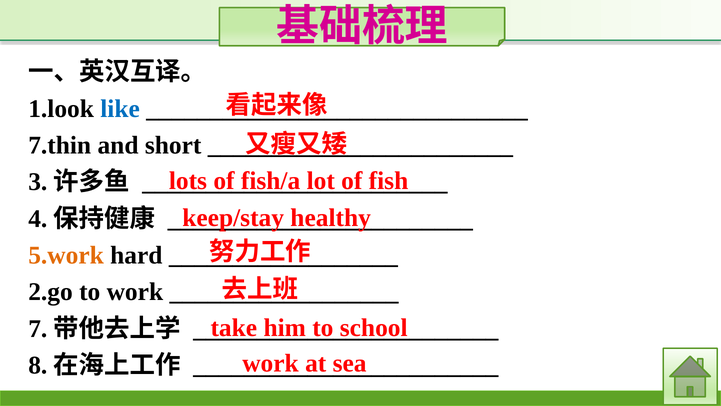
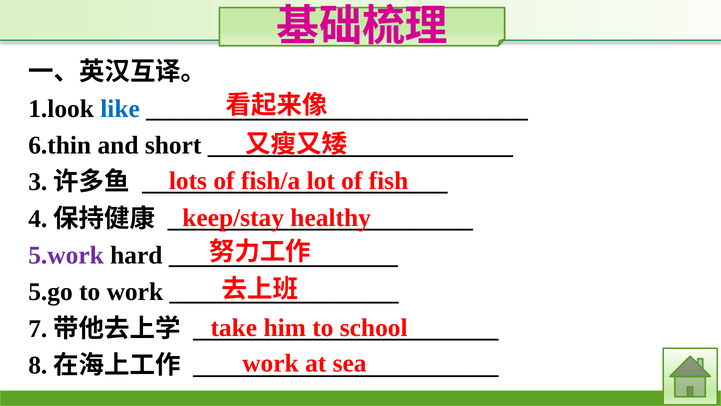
7.thin: 7.thin -> 6.thin
5.work colour: orange -> purple
2.go: 2.go -> 5.go
